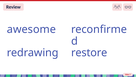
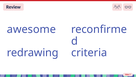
restore: restore -> criteria
